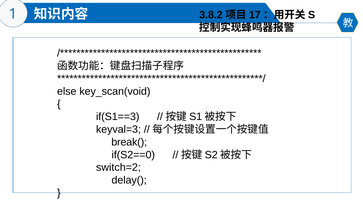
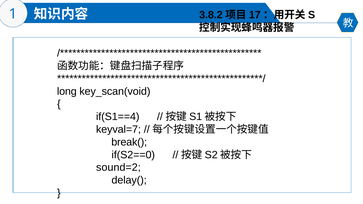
else: else -> long
if(S1==3: if(S1==3 -> if(S1==4
keyval=3: keyval=3 -> keyval=7
switch=2: switch=2 -> sound=2
